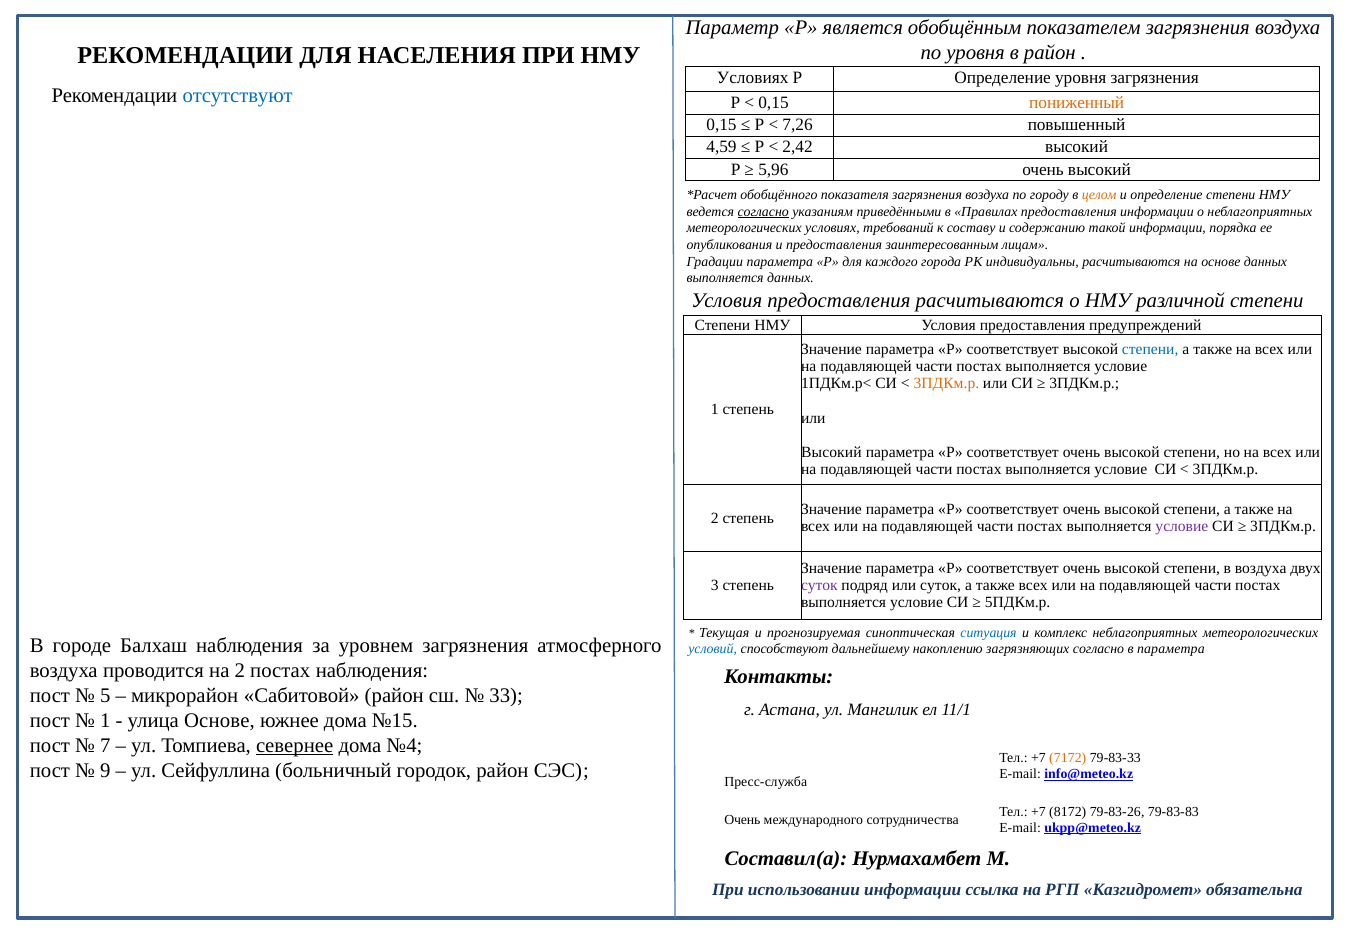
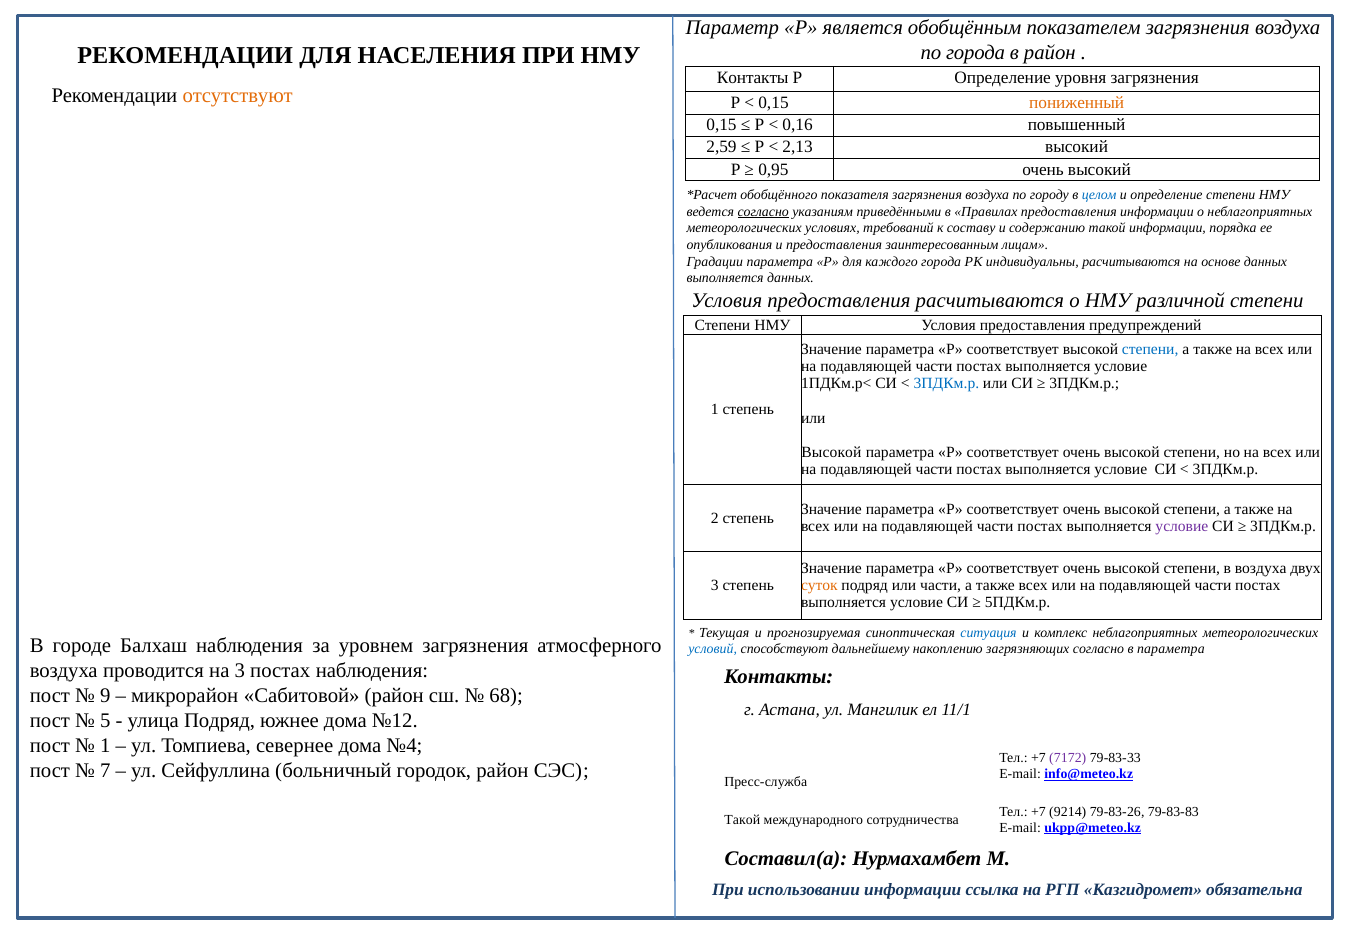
по уровня: уровня -> города
Условиях at (753, 77): Условиях -> Контакты
отсутствуют colour: blue -> orange
7,26: 7,26 -> 0,16
4,59: 4,59 -> 2,59
2,42: 2,42 -> 2,13
5,96: 5,96 -> 0,95
целом colour: orange -> blue
3ПДКм.р at (946, 384) colour: orange -> blue
Высокий at (831, 453): Высокий -> Высокой
суток at (819, 586) colour: purple -> orange
или суток: суток -> части
на 2: 2 -> 3
5: 5 -> 9
33: 33 -> 68
1 at (105, 721): 1 -> 5
улица Основе: Основе -> Подряд
№15: №15 -> №12
7 at (105, 746): 7 -> 1
севернее underline: present -> none
7172 colour: orange -> purple
9: 9 -> 7
8172: 8172 -> 9214
Очень at (742, 821): Очень -> Такой
